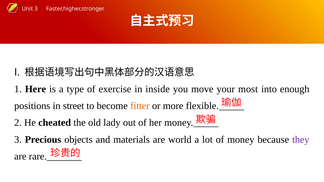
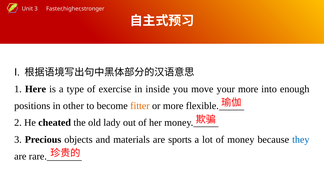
your most: most -> more
street: street -> other
world: world -> sports
they colour: purple -> blue
